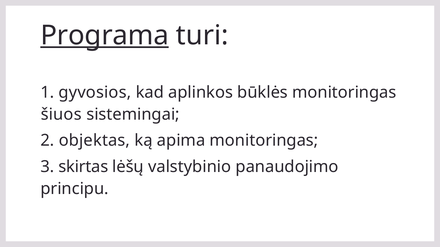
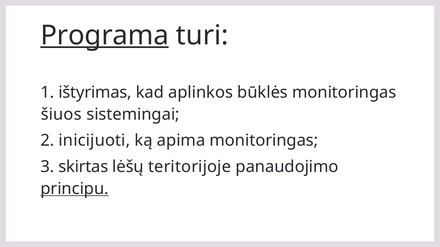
gyvosios: gyvosios -> ištyrimas
objektas: objektas -> inicijuoti
valstybinio: valstybinio -> teritorijoje
principu underline: none -> present
